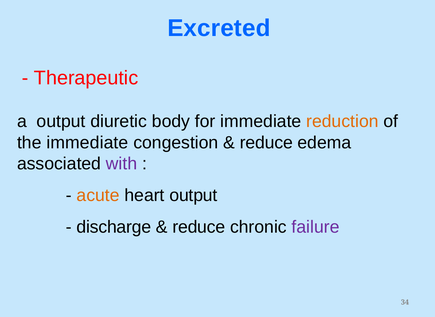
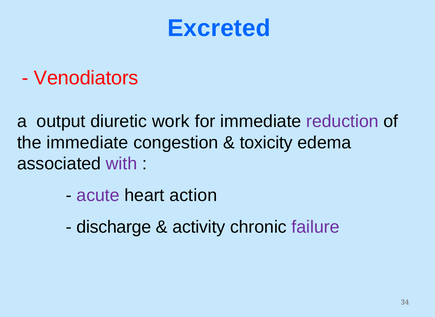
Therapeutic: Therapeutic -> Venodiators
body: body -> work
reduction colour: orange -> purple
reduce at (266, 142): reduce -> toxicity
acute colour: orange -> purple
heart output: output -> action
reduce at (199, 227): reduce -> activity
